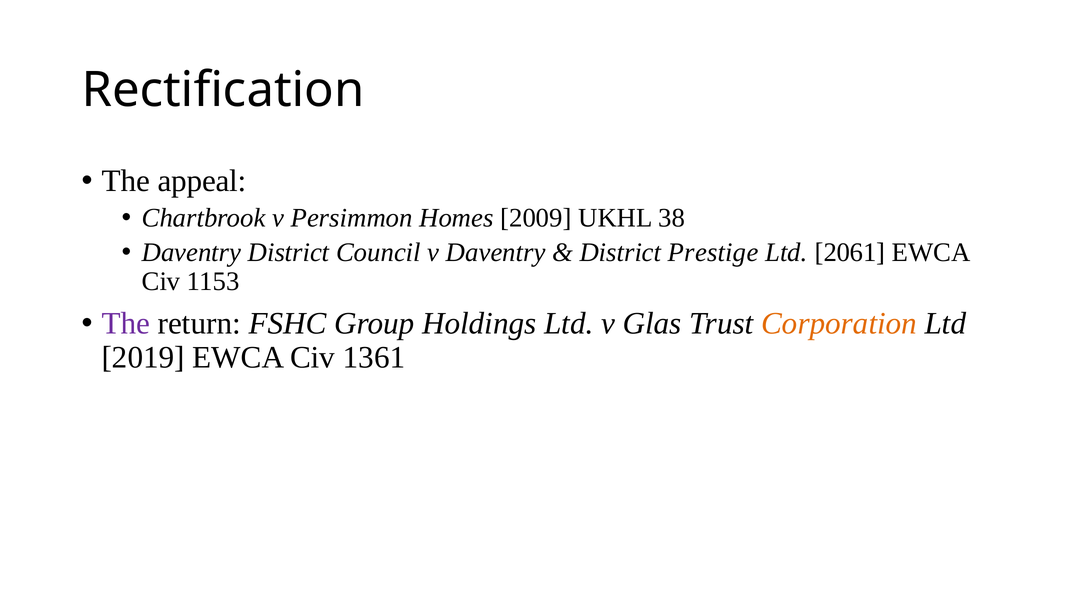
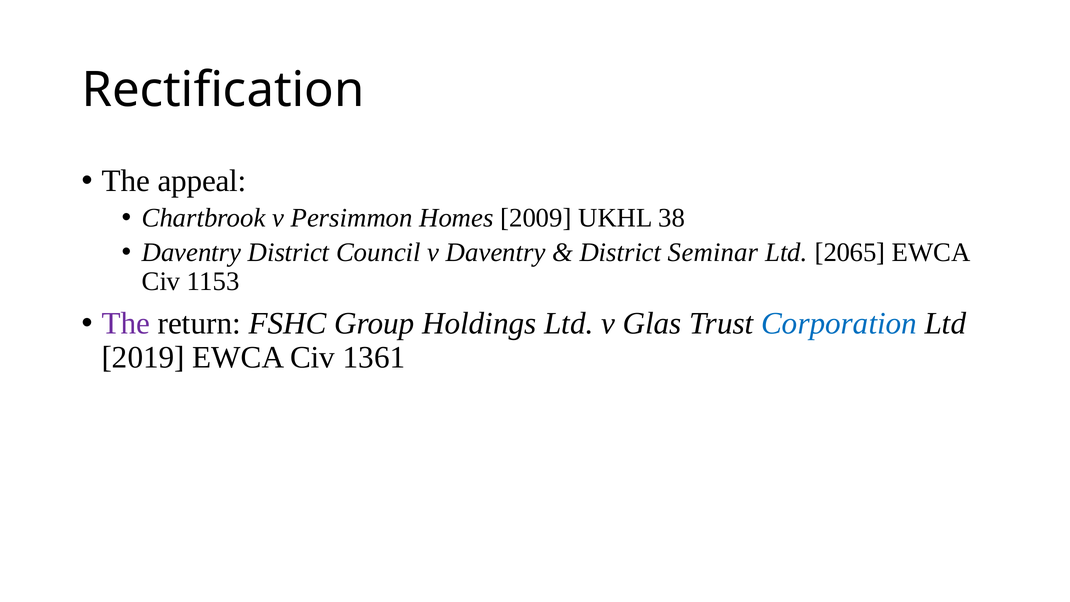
Prestige: Prestige -> Seminar
2061: 2061 -> 2065
Corporation colour: orange -> blue
